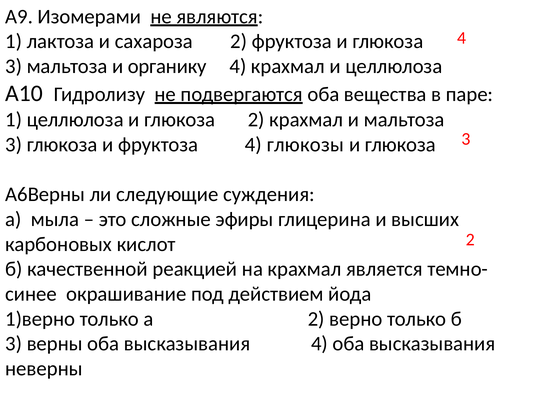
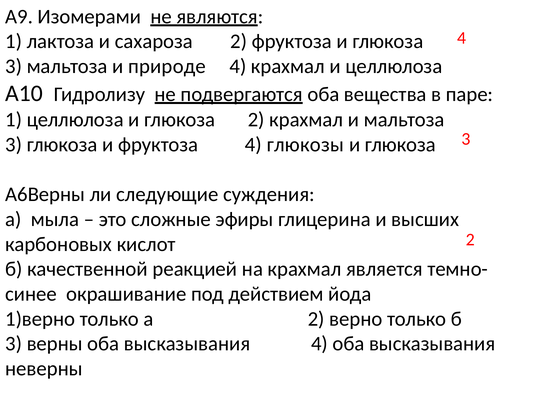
органику: органику -> природе
